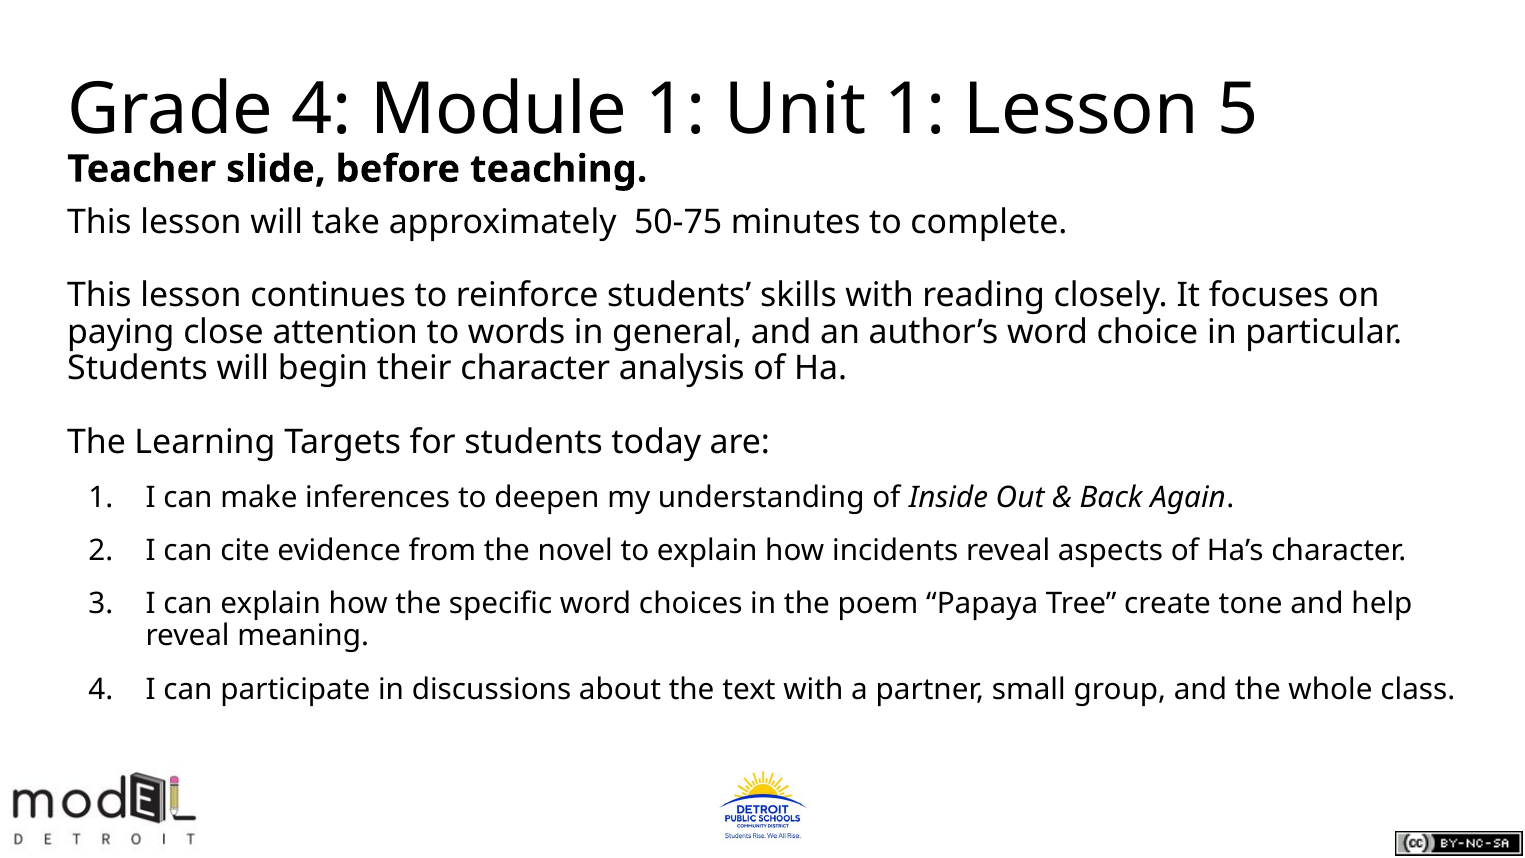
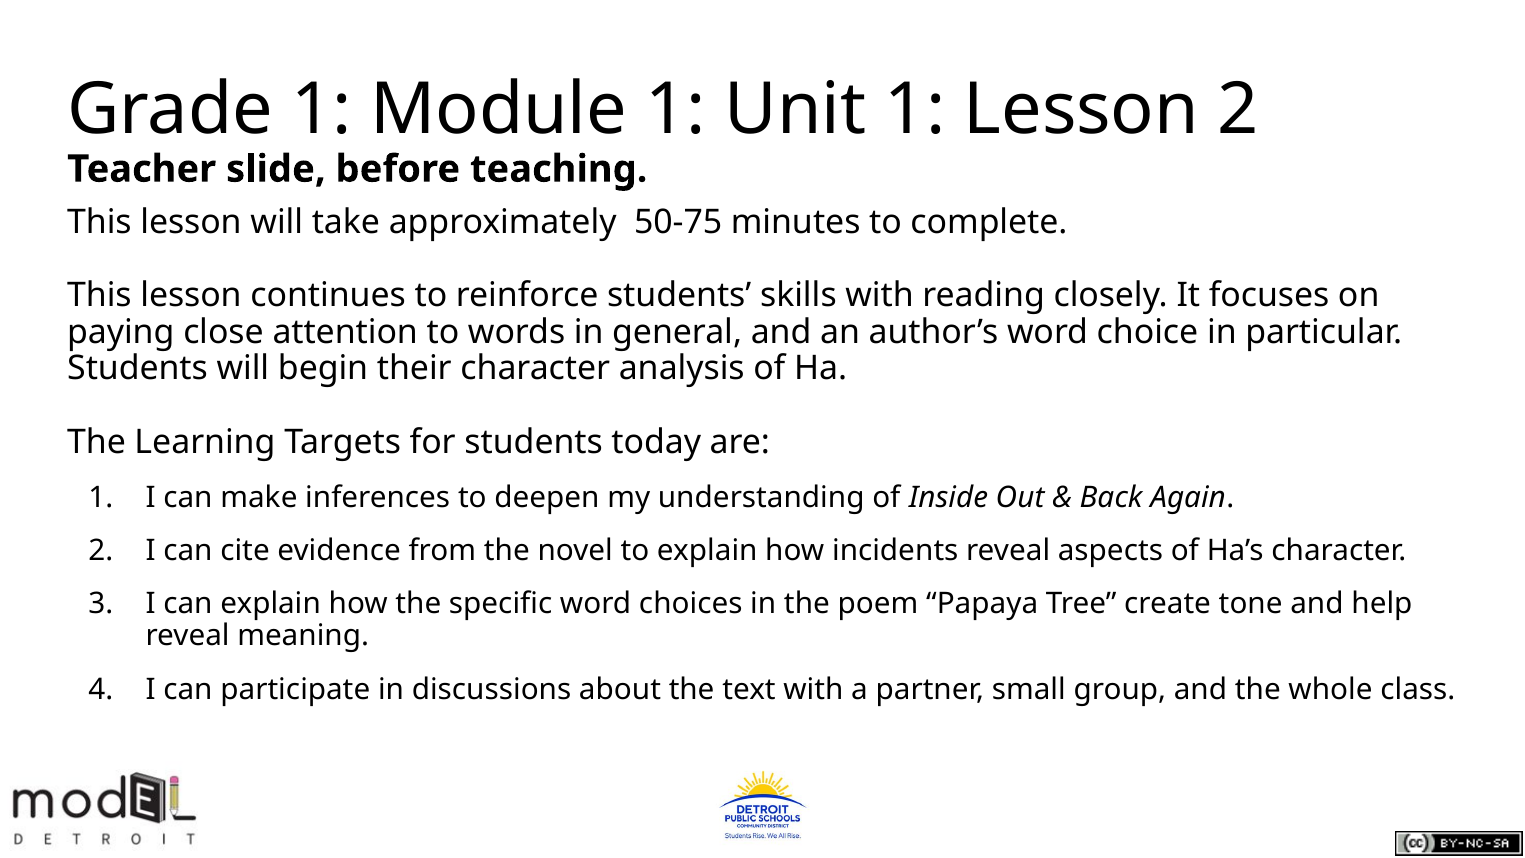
Grade 4: 4 -> 1
Lesson 5: 5 -> 2
